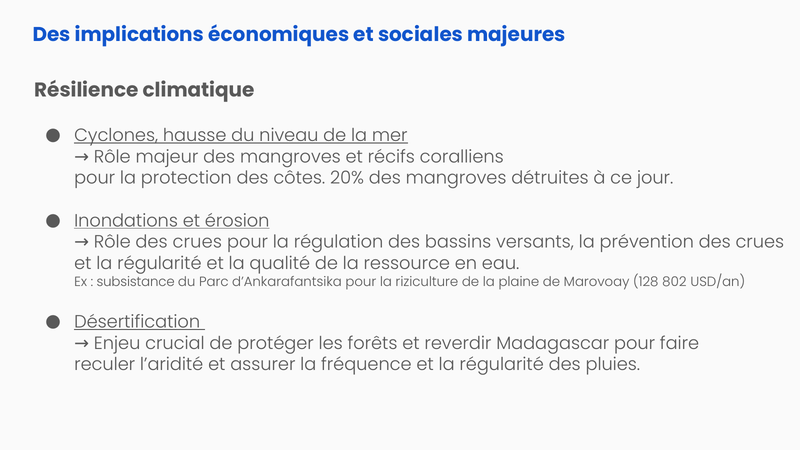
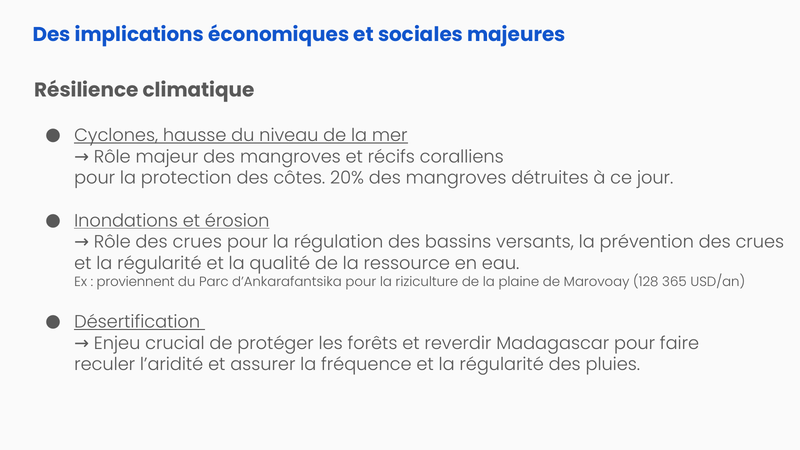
subsistance: subsistance -> proviennent
802: 802 -> 365
